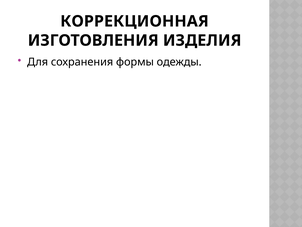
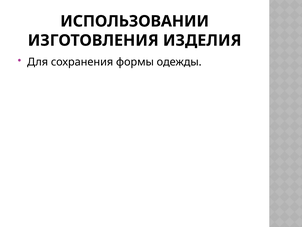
КОРРЕКЦИОННАЯ: КОРРЕКЦИОННАЯ -> ИСПОЛЬЗОВАНИИ
